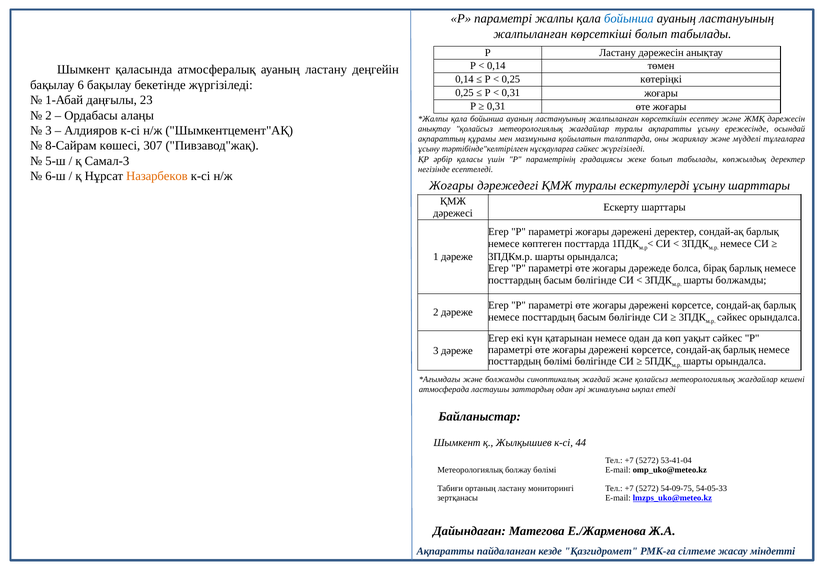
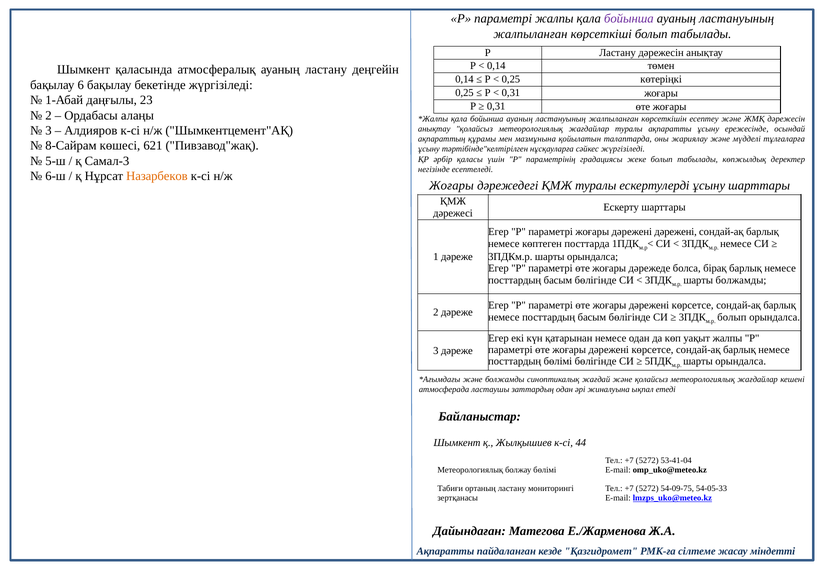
бойынша at (629, 19) colour: blue -> purple
307: 307 -> 621
дәрежені деректер: деректер -> дәрежені
сәйкес at (732, 317): сәйкес -> болып
уақыт сәйкес: сәйкес -> жалпы
